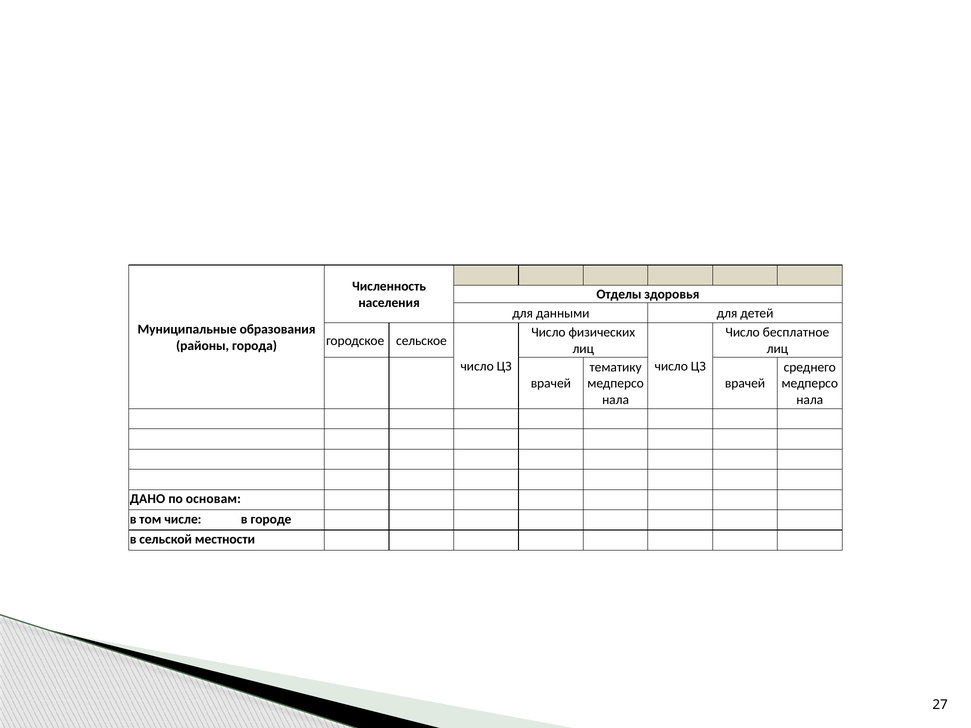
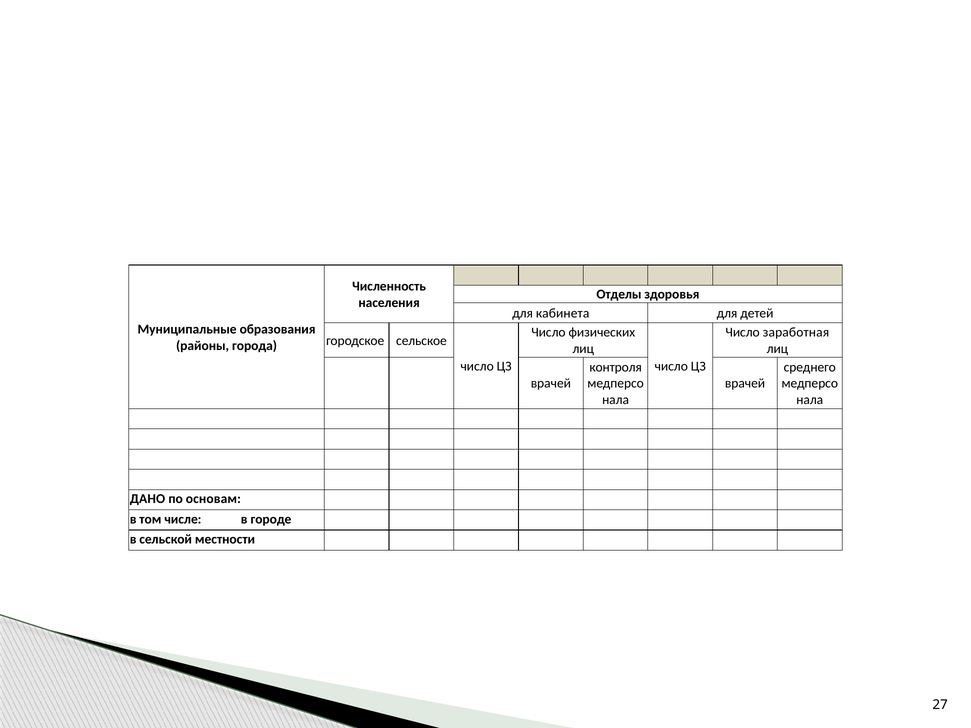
данными: данными -> кабинета
бесплатное: бесплатное -> заработная
тематику: тематику -> контроля
